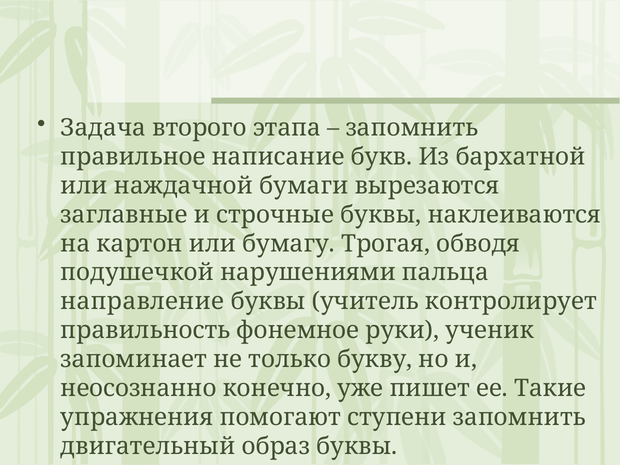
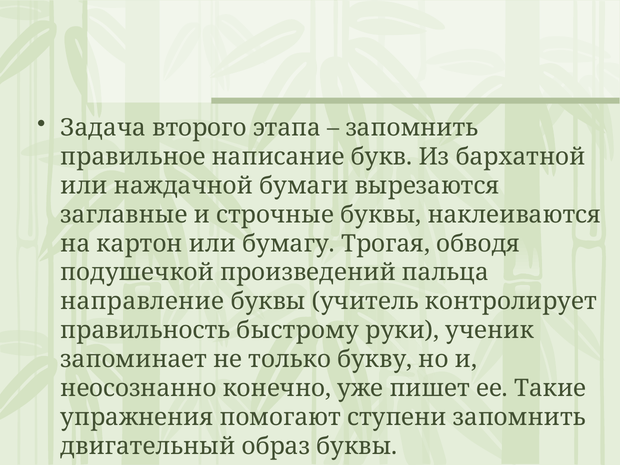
нарушениями: нарушениями -> произведений
фонемное: фонемное -> быстрому
